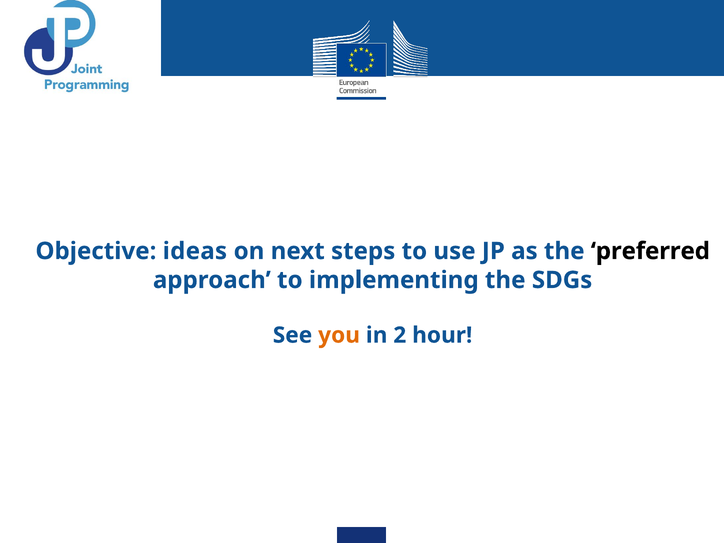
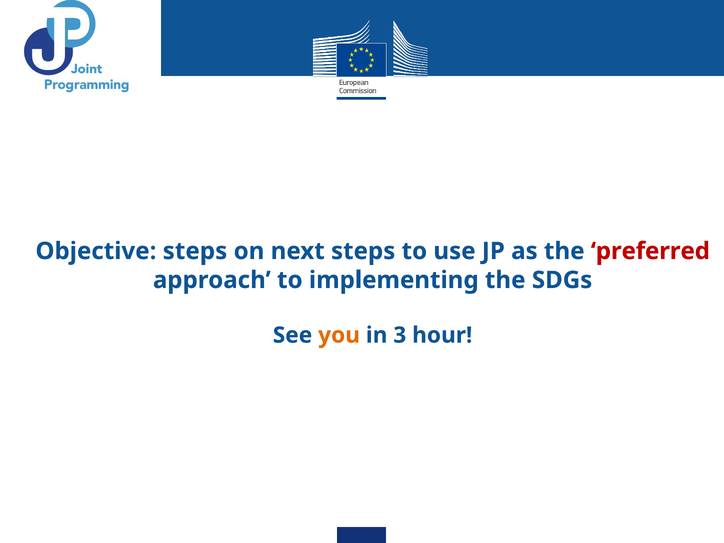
Objective ideas: ideas -> steps
preferred colour: black -> red
2: 2 -> 3
